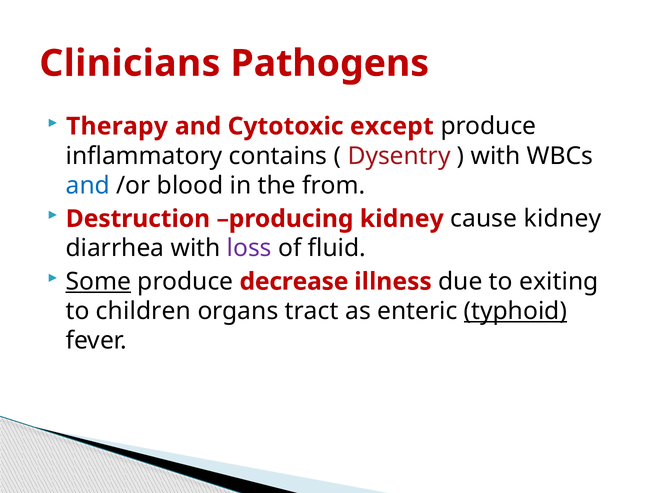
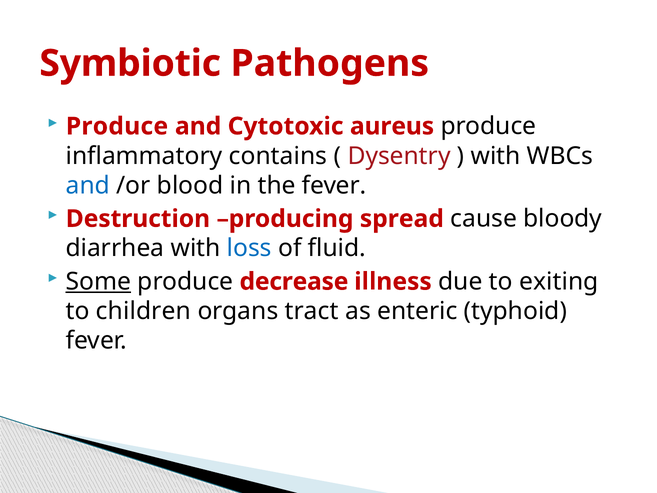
Clinicians: Clinicians -> Symbiotic
Therapy at (117, 126): Therapy -> Produce
except: except -> aureus
the from: from -> fever
producing kidney: kidney -> spread
cause kidney: kidney -> bloody
loss colour: purple -> blue
typhoid underline: present -> none
